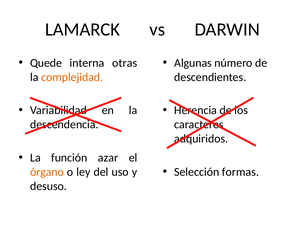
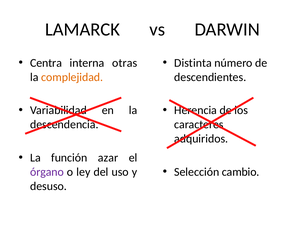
Quede: Quede -> Centra
Algunas: Algunas -> Distinta
formas: formas -> cambio
órgano colour: orange -> purple
